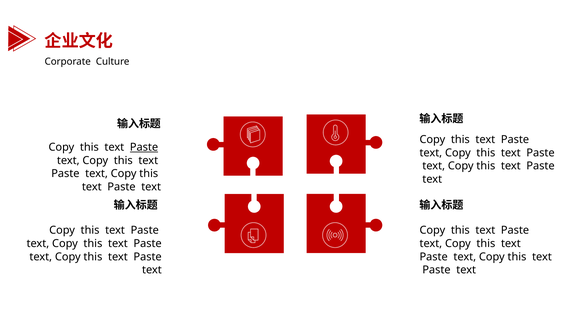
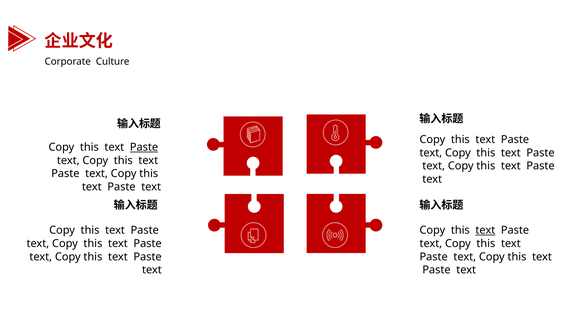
text at (485, 230) underline: none -> present
